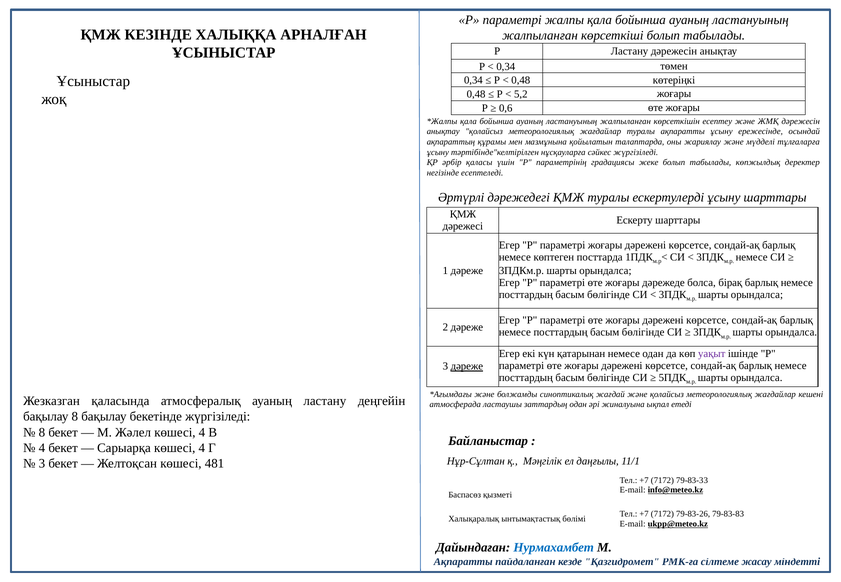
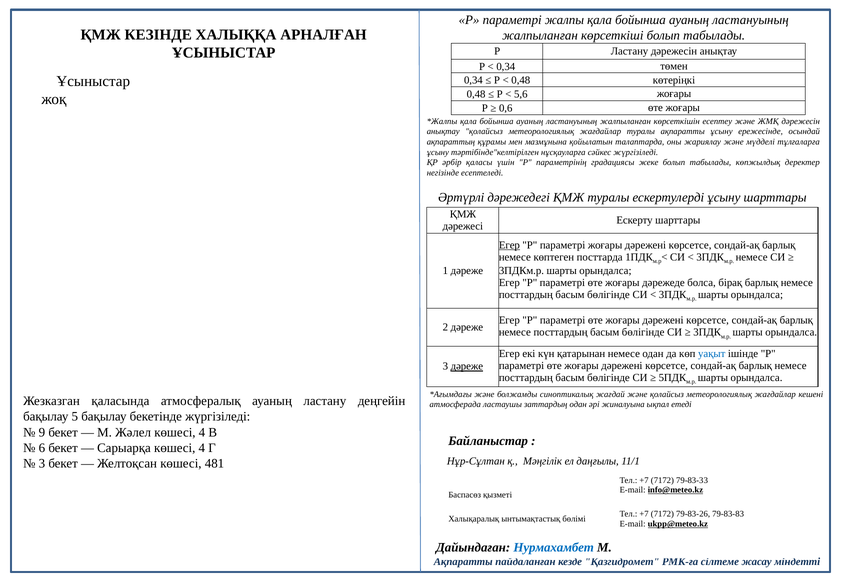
5,2: 5,2 -> 5,6
Егер at (509, 245) underline: none -> present
уақыт colour: purple -> blue
бақылау 8: 8 -> 5
8 at (42, 432): 8 -> 9
4 at (42, 448): 4 -> 6
